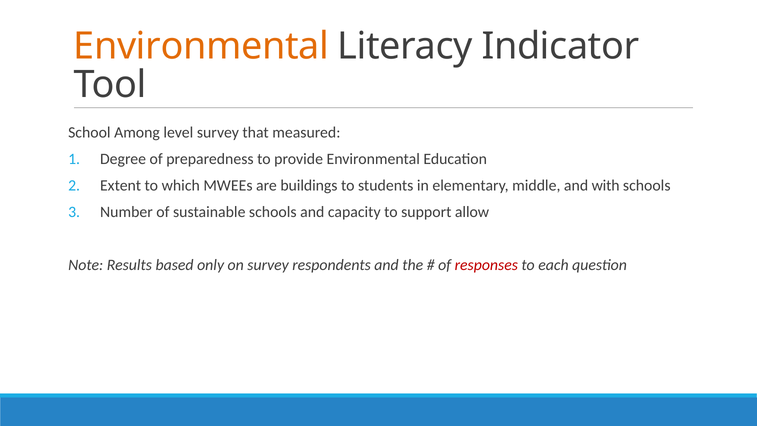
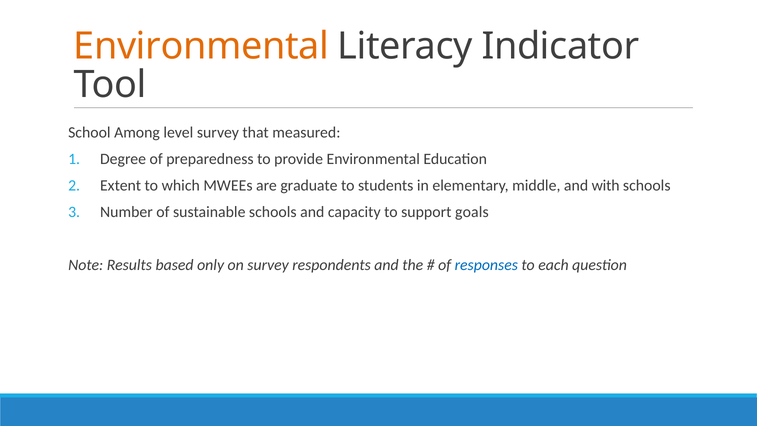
buildings: buildings -> graduate
allow: allow -> goals
responses colour: red -> blue
